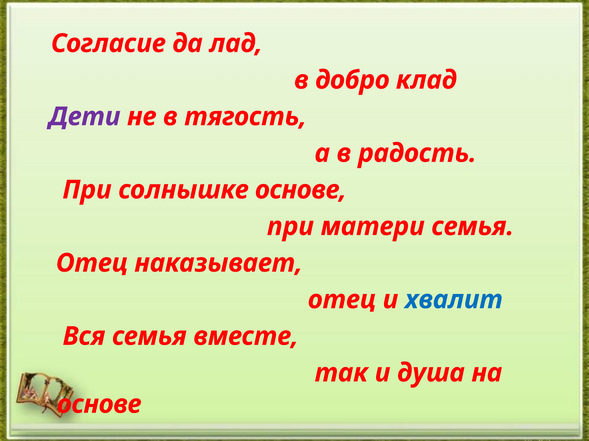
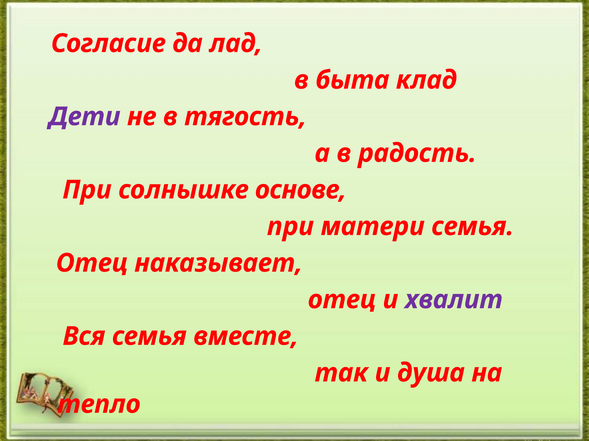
добро: добро -> быта
хвалит colour: blue -> purple
основе at (99, 405): основе -> тепло
